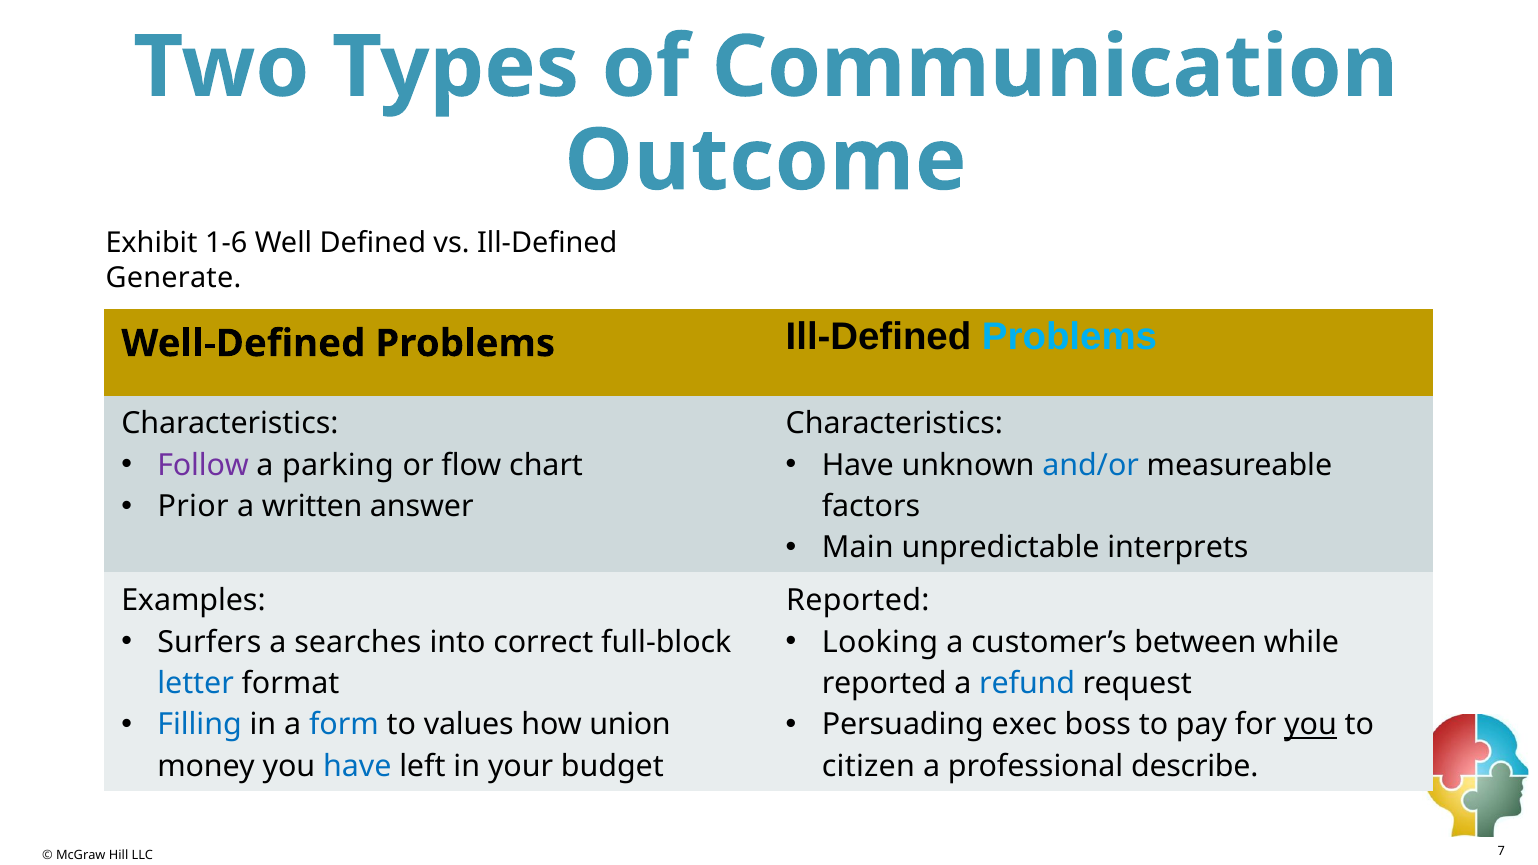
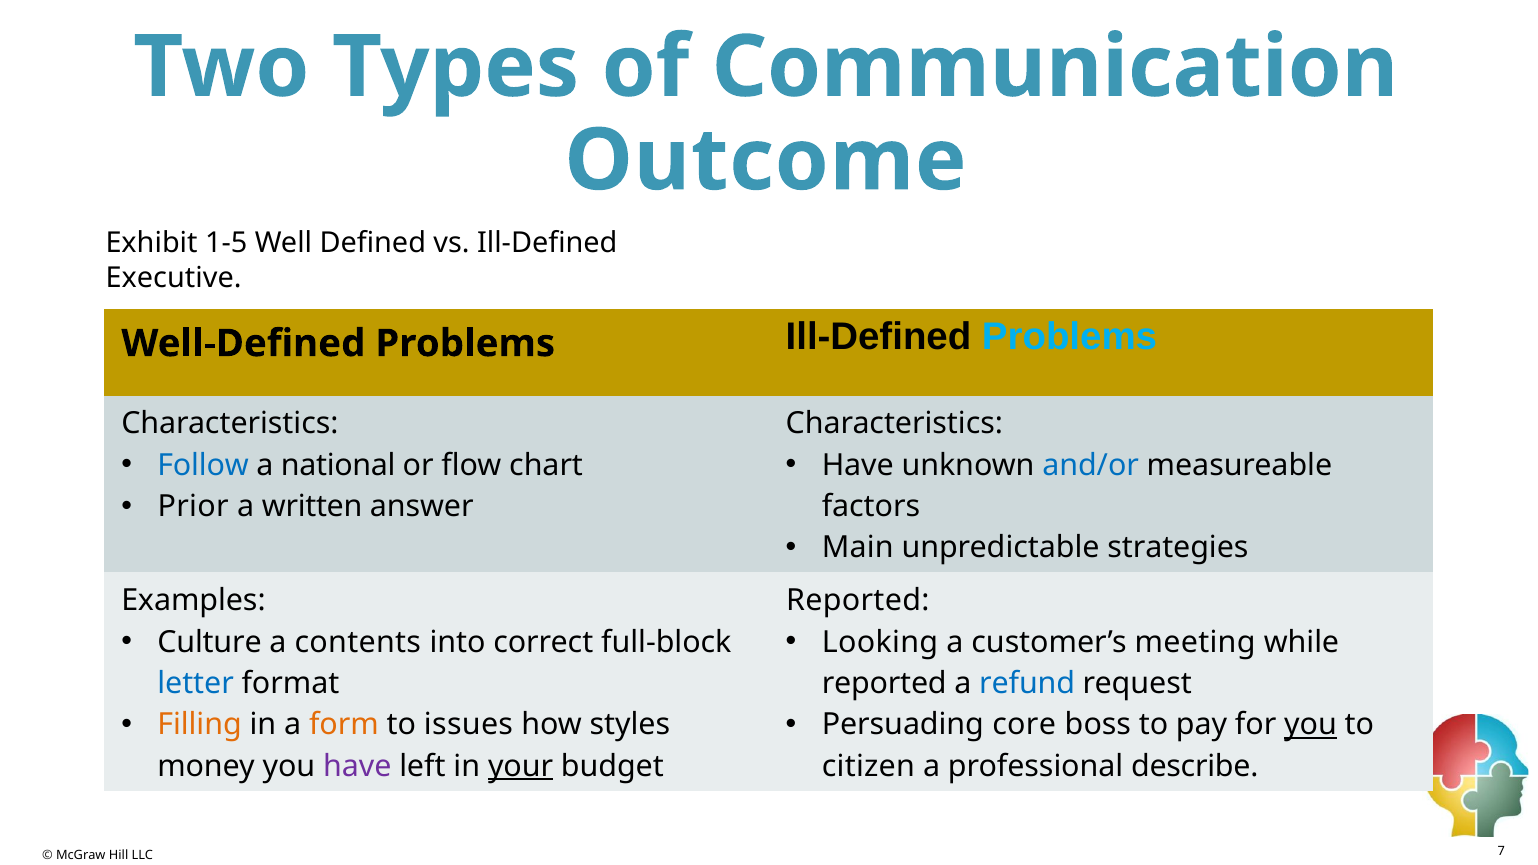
1-6: 1-6 -> 1-5
Generate: Generate -> Executive
Follow colour: purple -> blue
parking: parking -> national
interprets: interprets -> strategies
Surfers: Surfers -> Culture
searches: searches -> contents
between: between -> meeting
Filling colour: blue -> orange
form colour: blue -> orange
values: values -> issues
union: union -> styles
exec: exec -> core
have at (357, 766) colour: blue -> purple
your underline: none -> present
